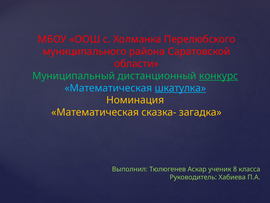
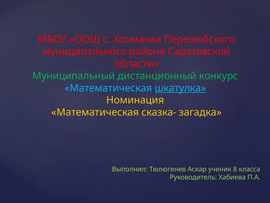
конкурс underline: present -> none
